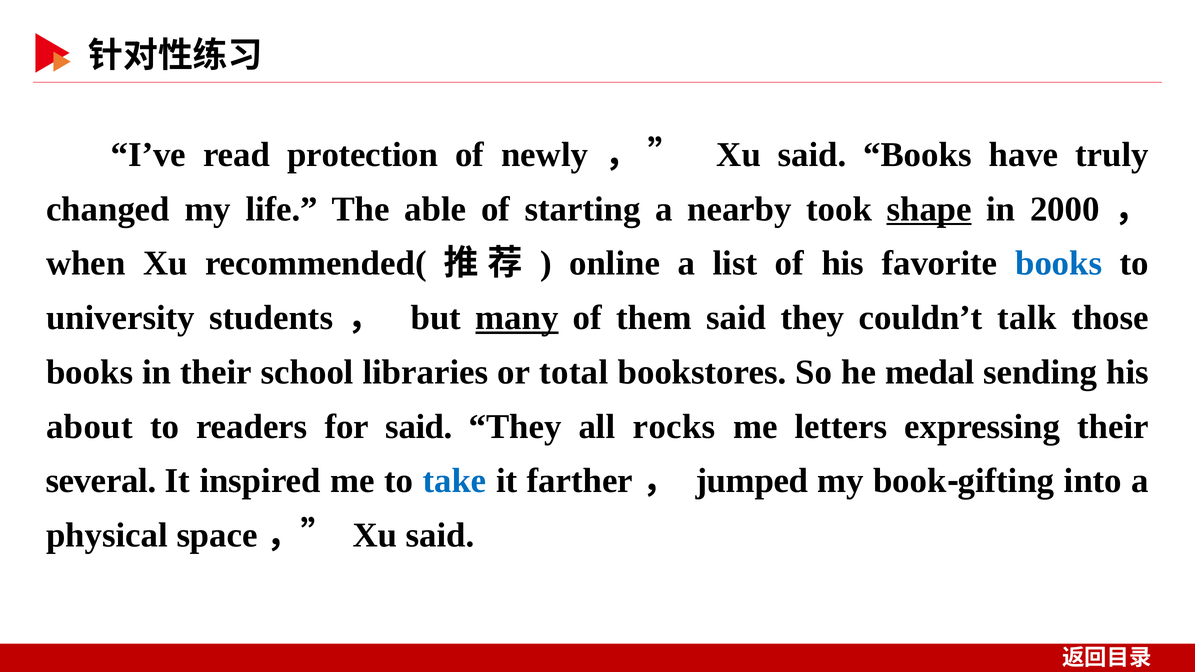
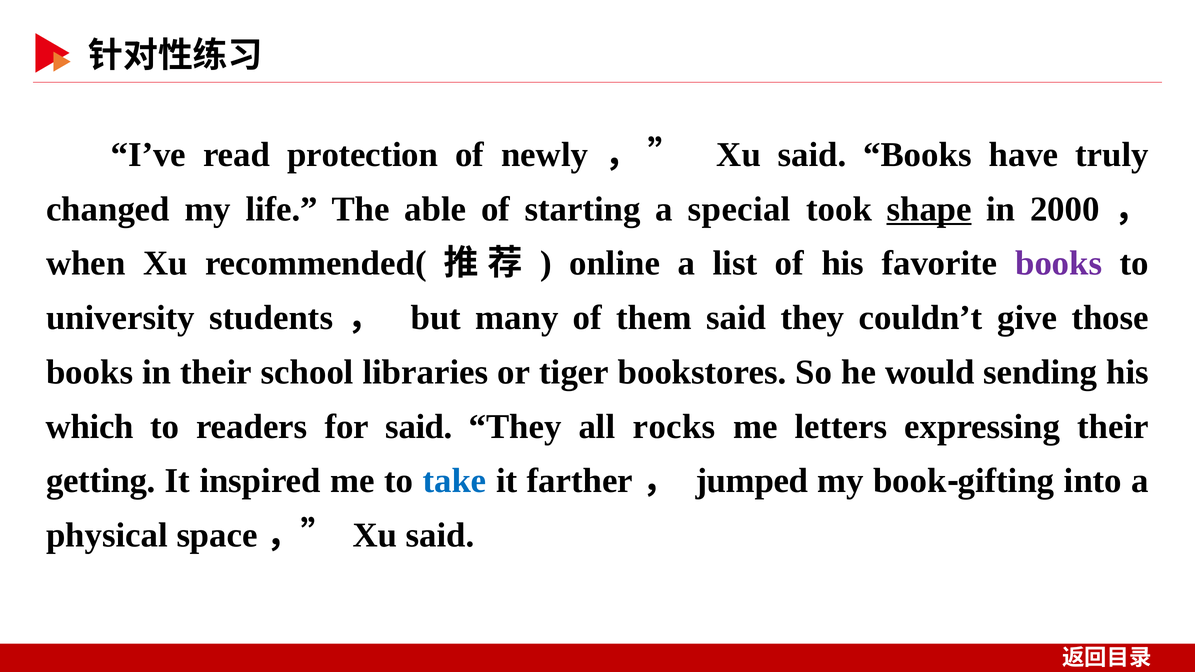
nearby: nearby -> special
books at (1059, 264) colour: blue -> purple
many underline: present -> none
talk: talk -> give
total: total -> tiger
medal: medal -> would
about: about -> which
several: several -> getting
